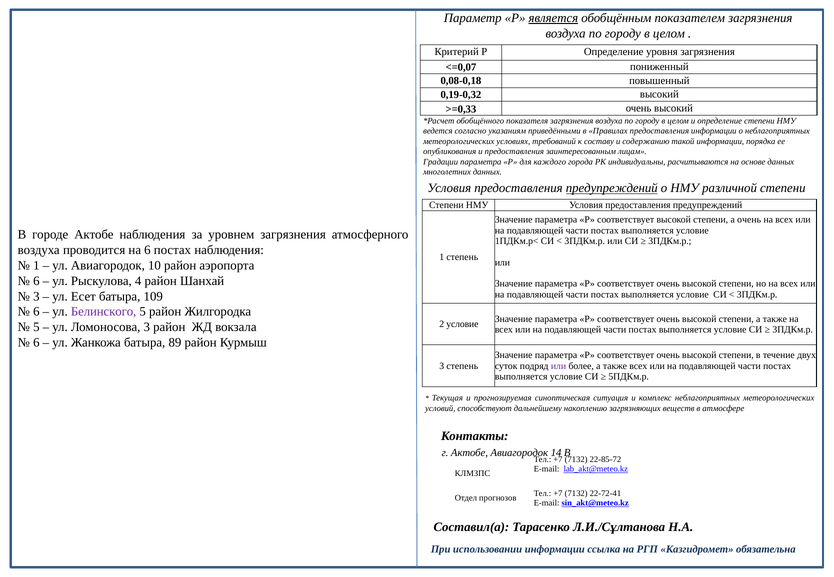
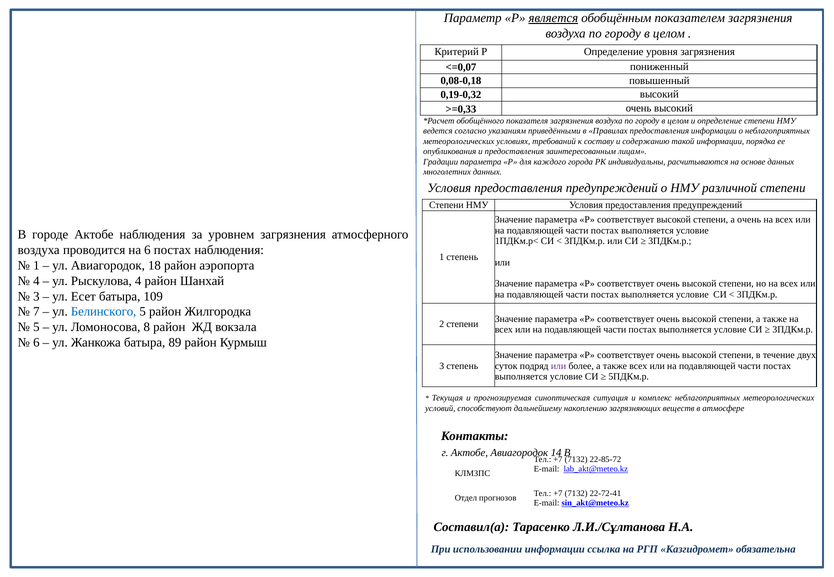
предупреждений at (612, 188) underline: present -> none
10: 10 -> 18
6 at (36, 281): 6 -> 4
6 at (36, 312): 6 -> 7
Белинского colour: purple -> blue
2 условие: условие -> степени
Ломоносова 3: 3 -> 8
